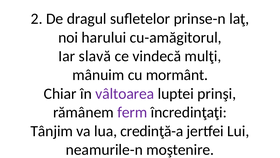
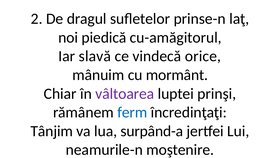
harului: harului -> piedică
mulţi: mulţi -> orice
ferm colour: purple -> blue
credinţă-a: credinţă-a -> surpând-a
